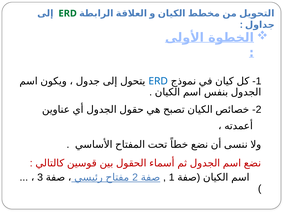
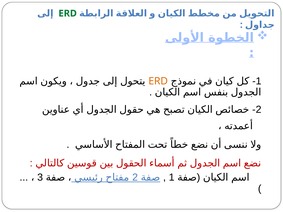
ERD at (158, 81) colour: blue -> orange
